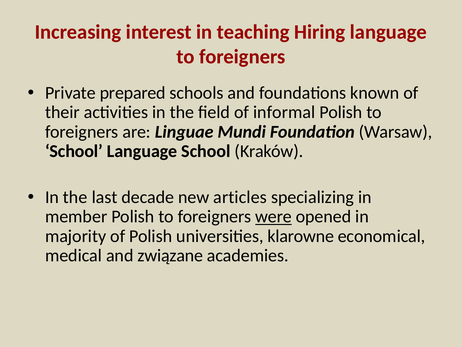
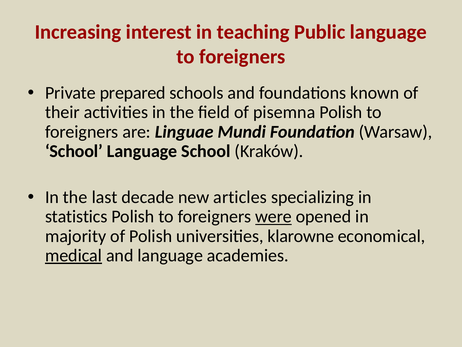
Hiring: Hiring -> Public
informal: informal -> pisemna
member: member -> statistics
medical underline: none -> present
and związane: związane -> language
